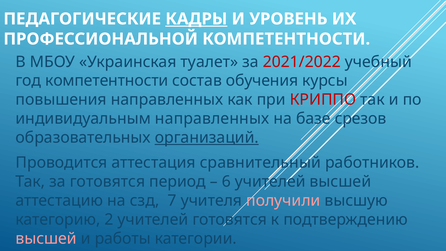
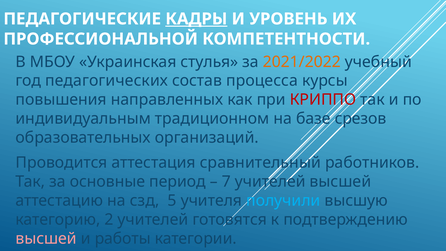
туалет: туалет -> стулья
2021/2022 colour: red -> orange
год компетентности: компетентности -> педагогических
обучения: обучения -> процесса
индивидуальным направленных: направленных -> традиционном
организаций underline: present -> none
за готовятся: готовятся -> основные
6: 6 -> 7
7: 7 -> 5
получили colour: pink -> light blue
